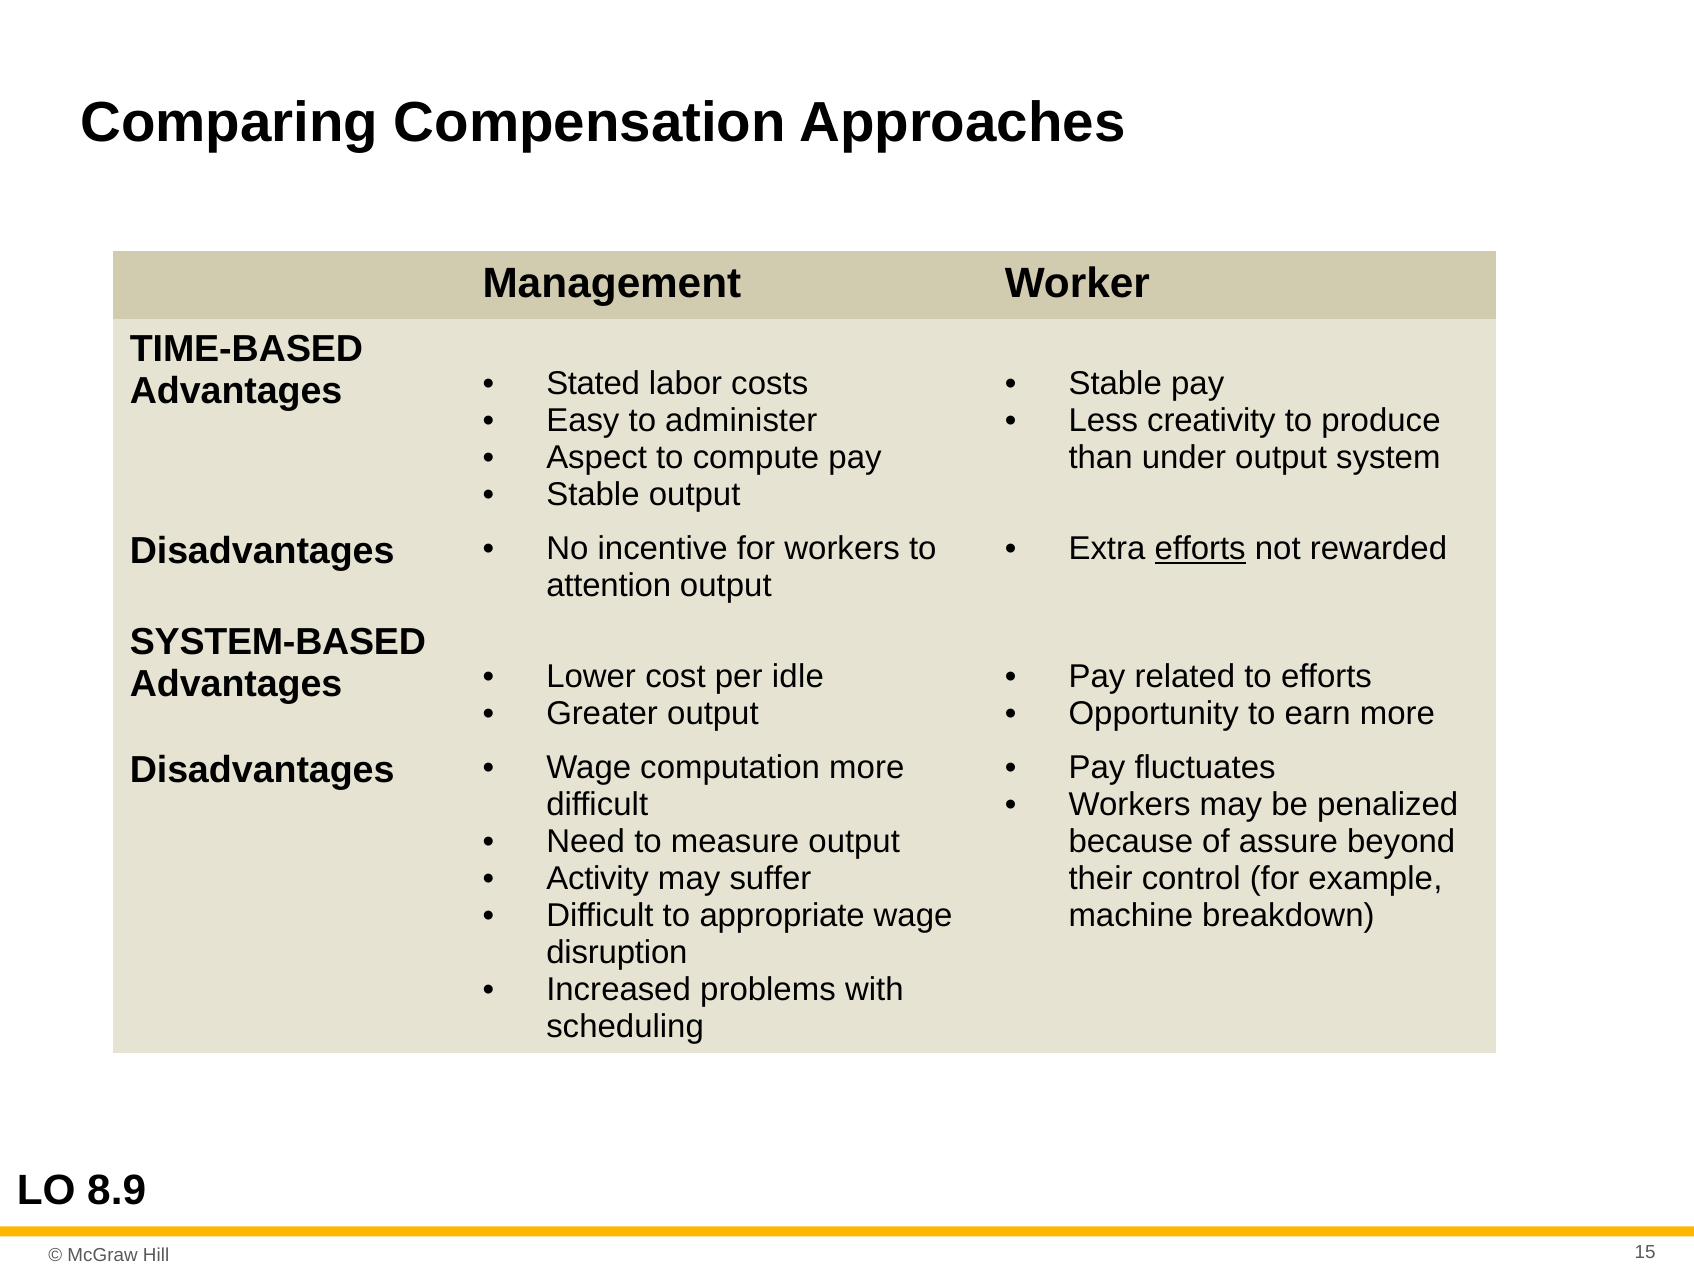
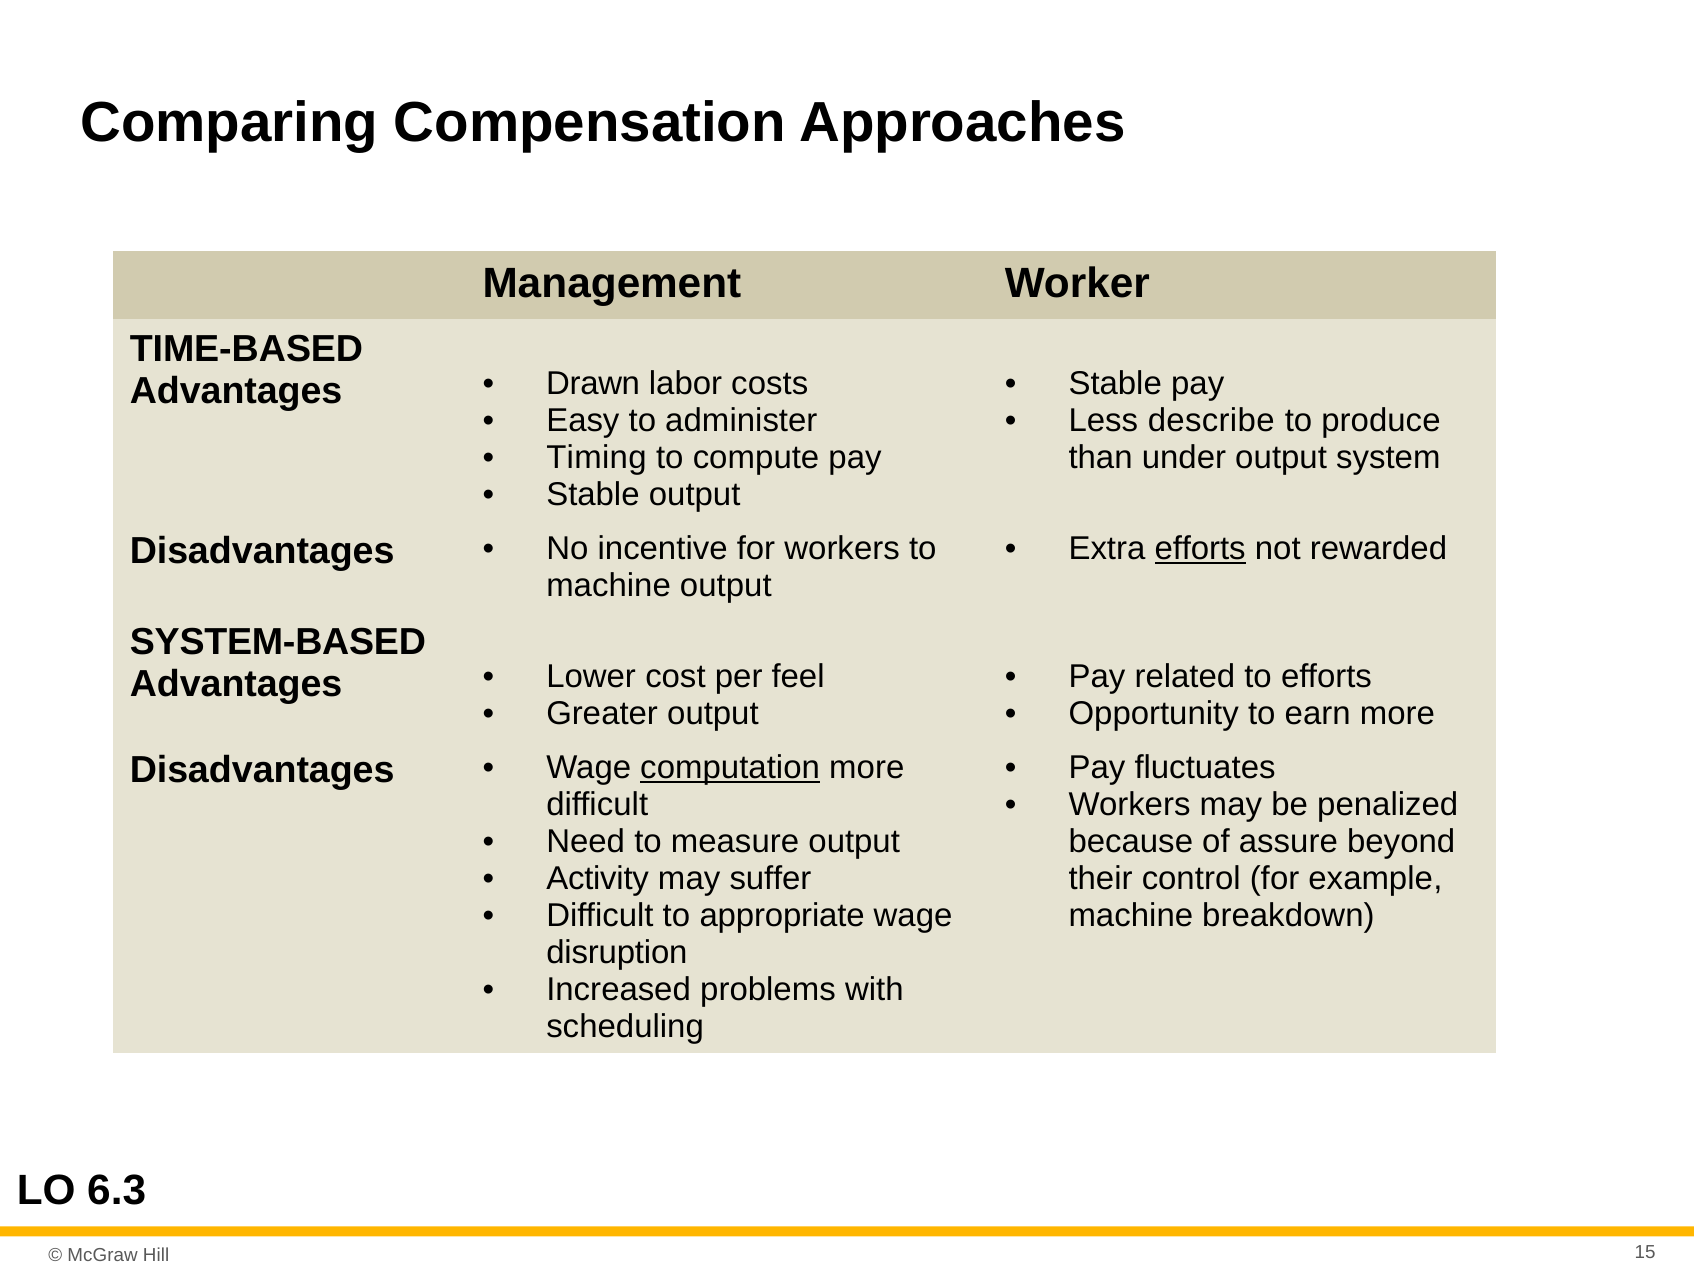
Stated: Stated -> Drawn
creativity: creativity -> describe
Aspect: Aspect -> Timing
attention at (609, 586): attention -> machine
idle: idle -> feel
computation underline: none -> present
8.9: 8.9 -> 6.3
